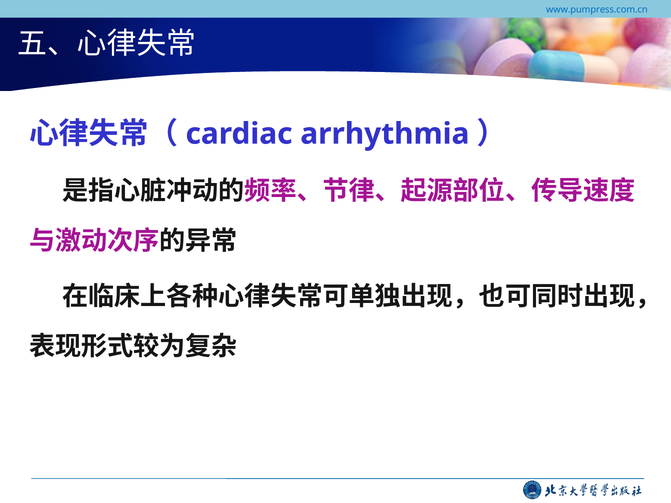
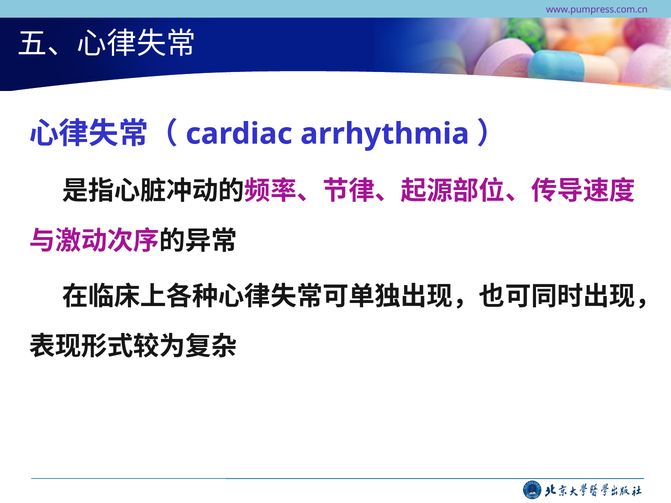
www.pumpress.com.cn colour: blue -> purple
